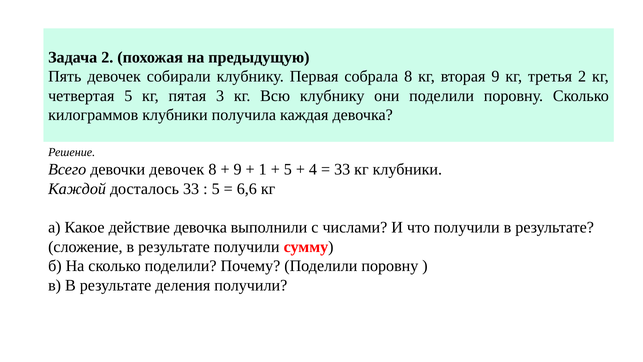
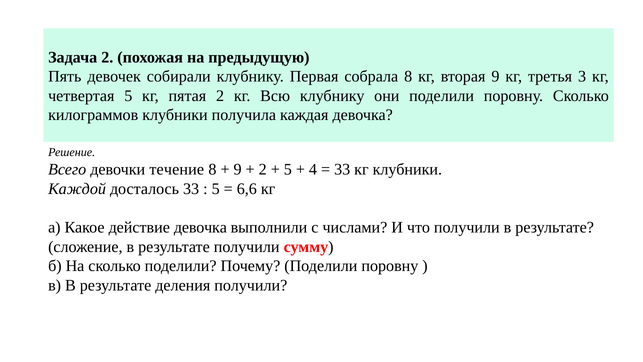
третья 2: 2 -> 3
пятая 3: 3 -> 2
девочки девочек: девочек -> течение
1 at (263, 169): 1 -> 2
